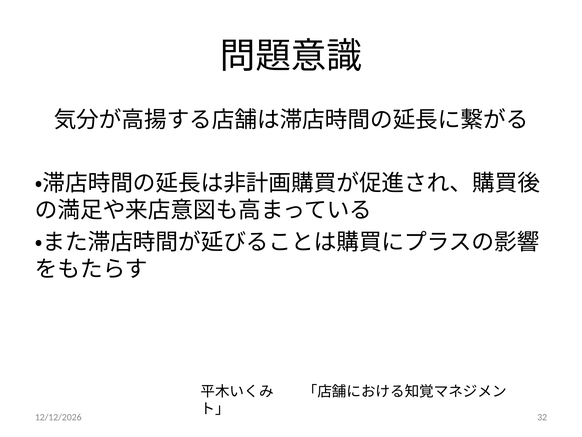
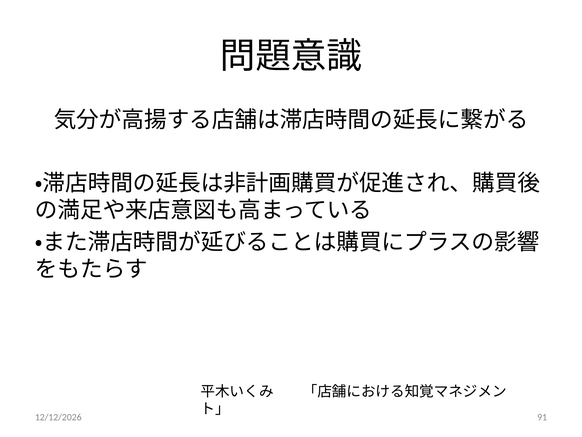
32: 32 -> 91
